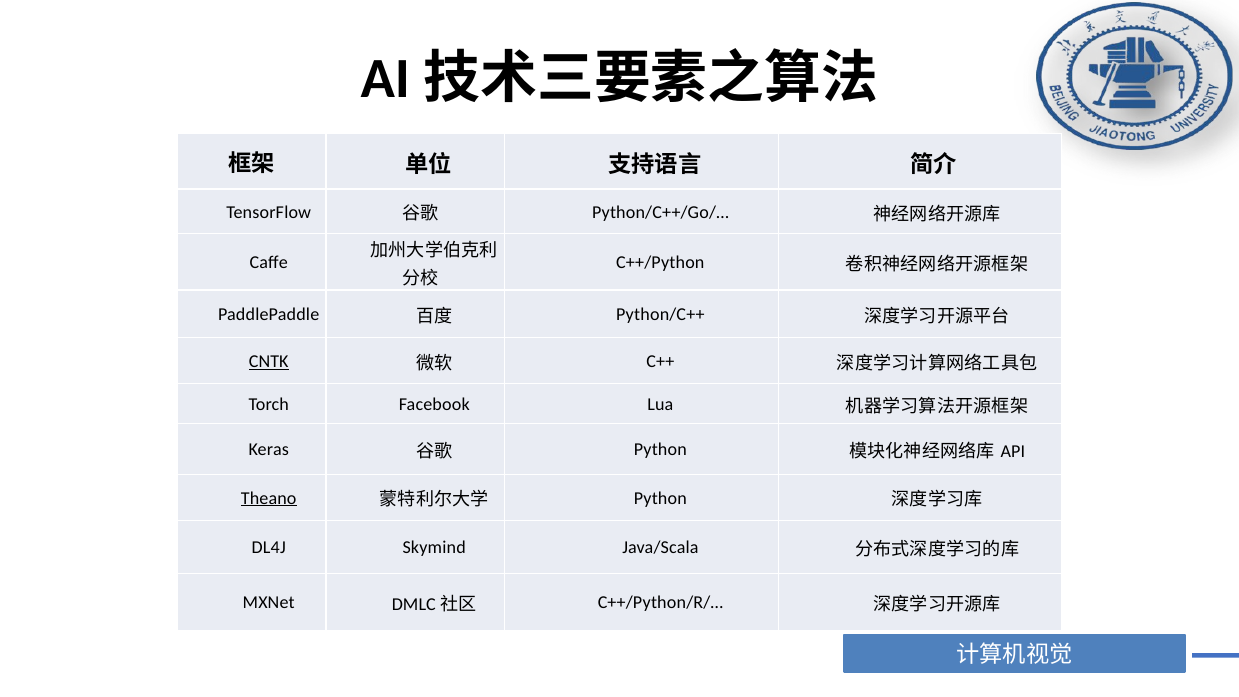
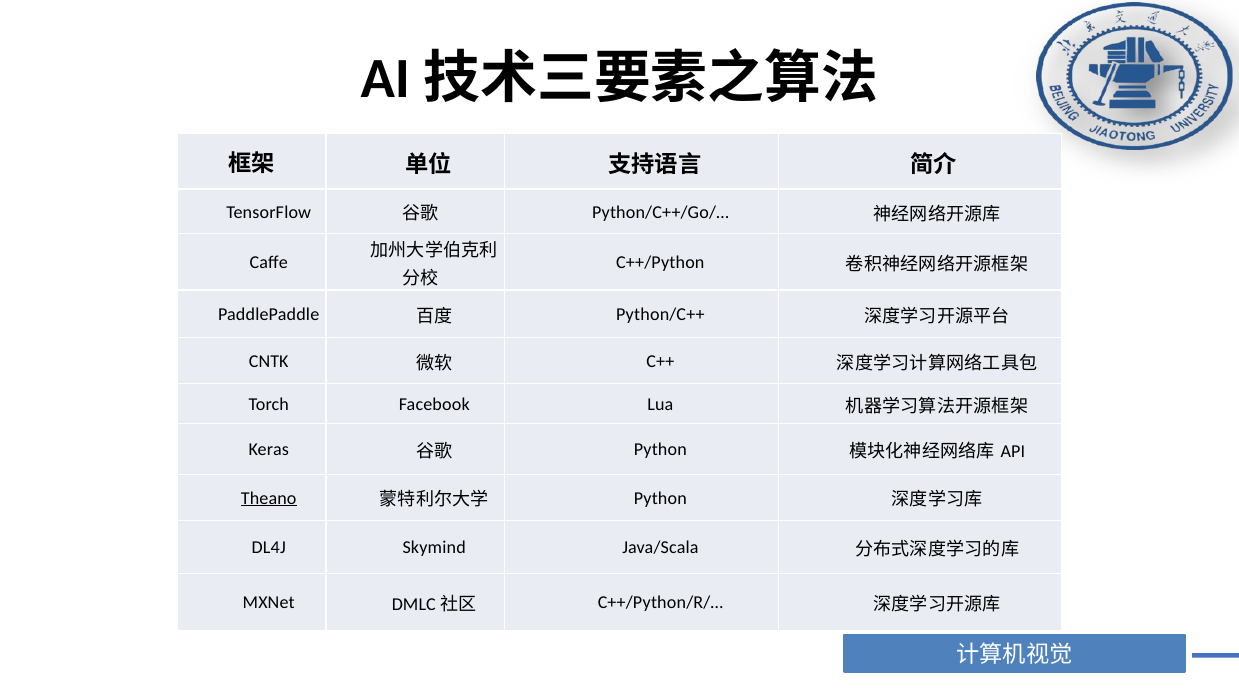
CNTK underline: present -> none
